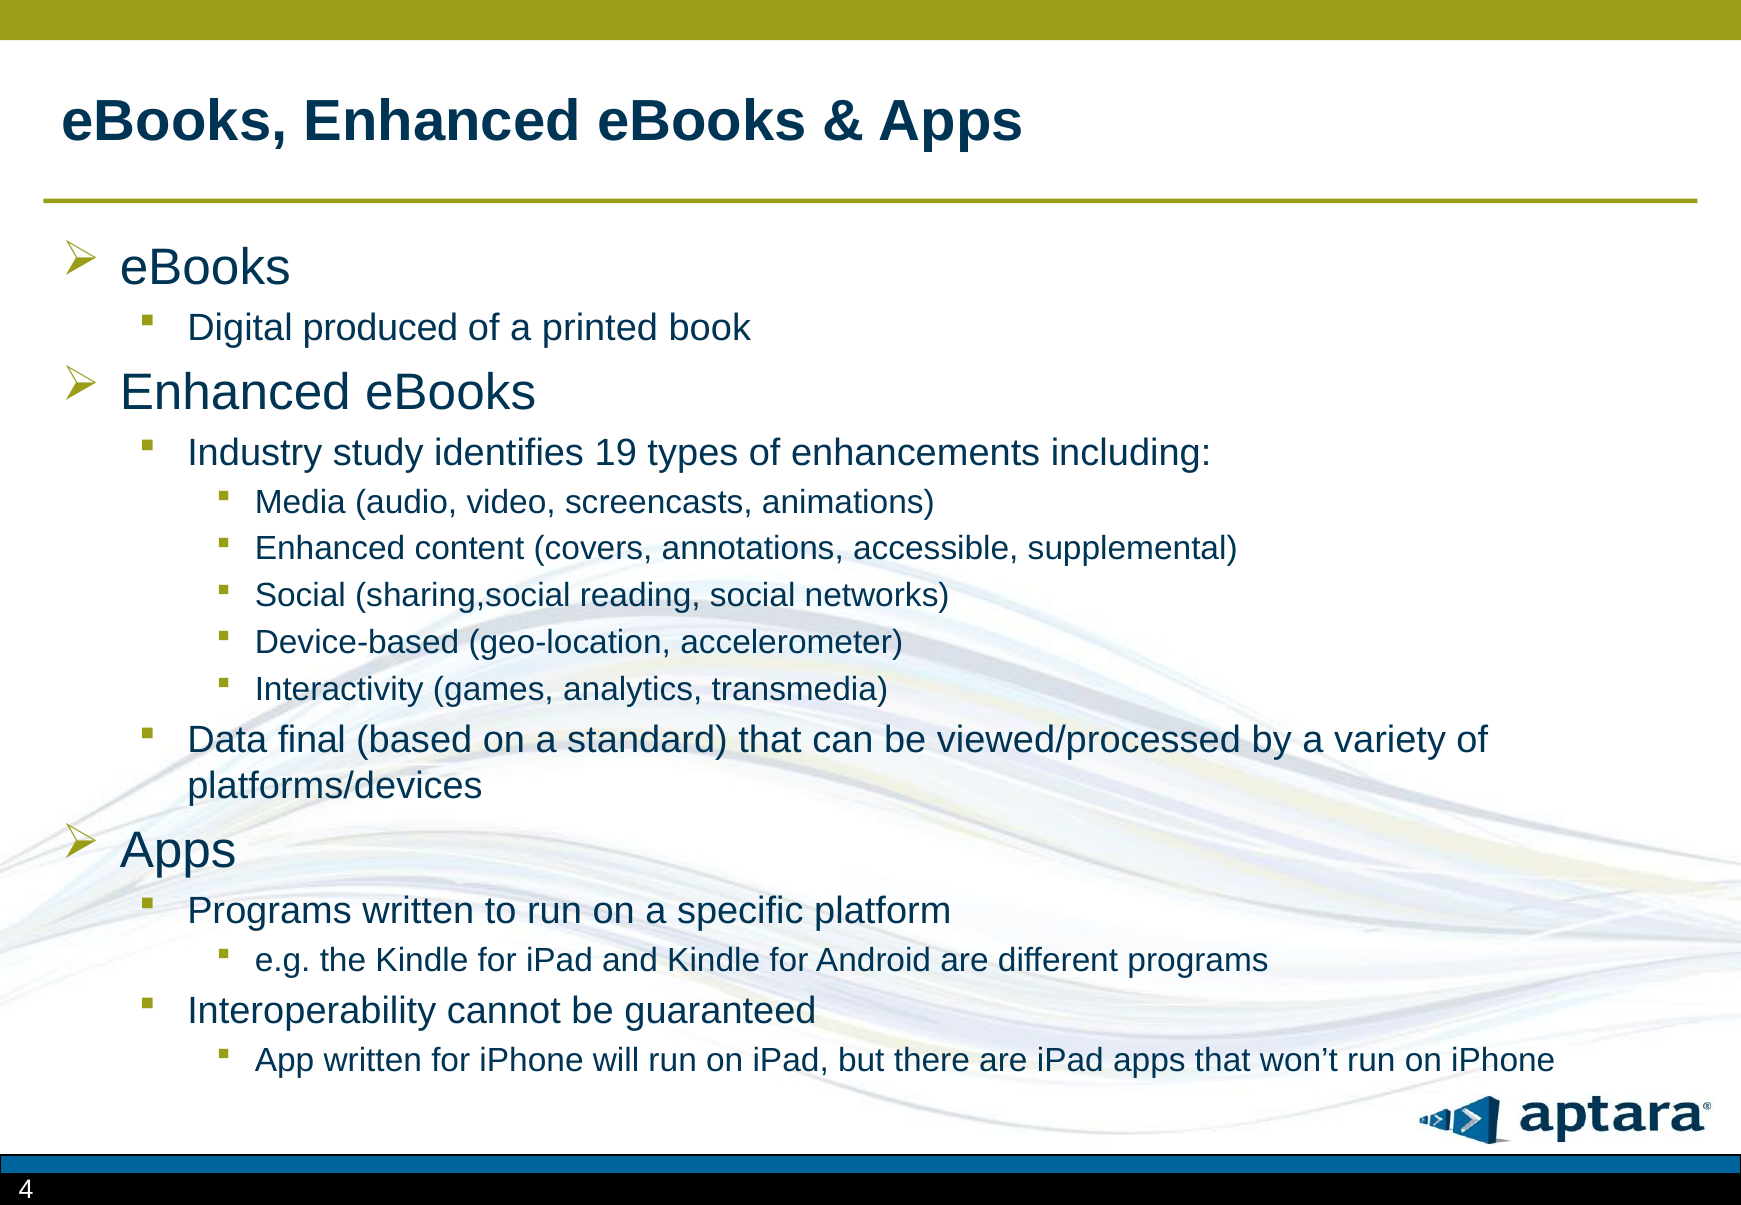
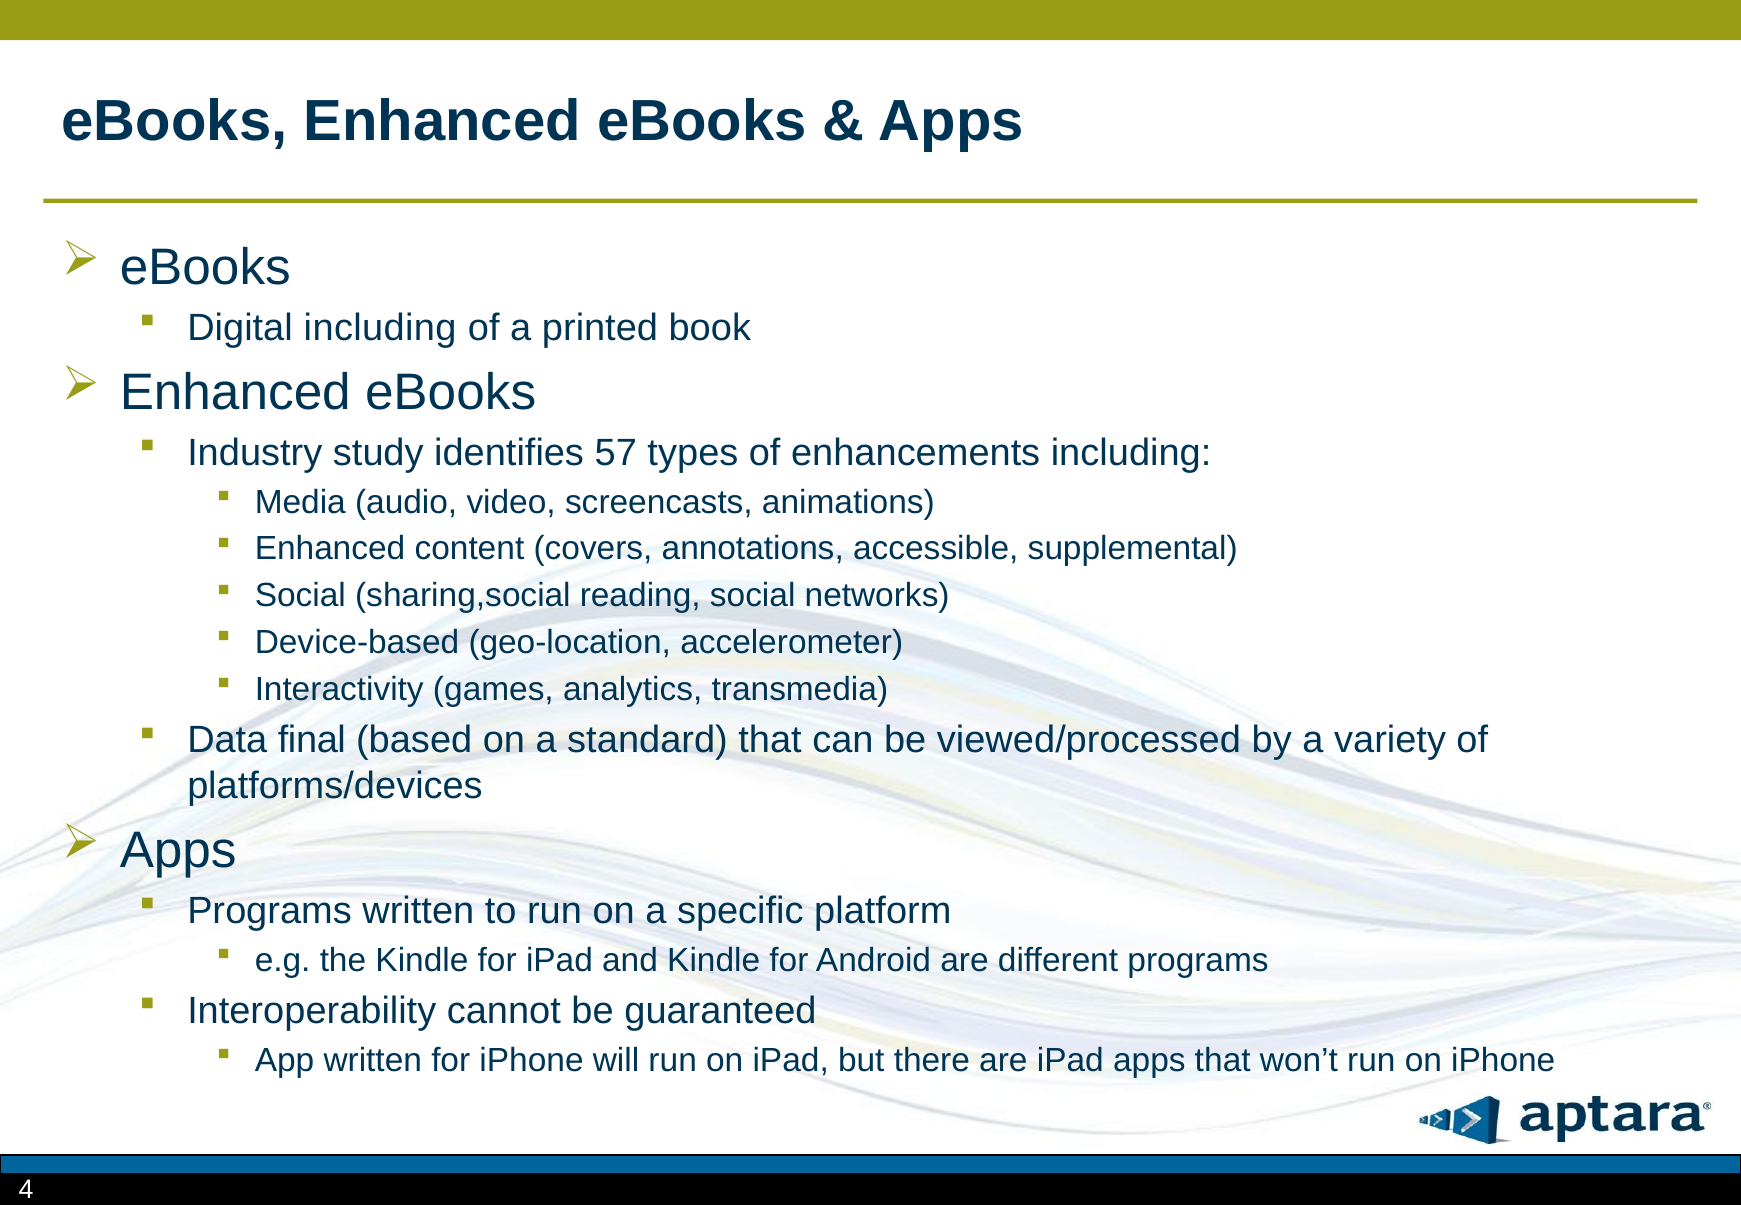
Digital produced: produced -> including
19: 19 -> 57
